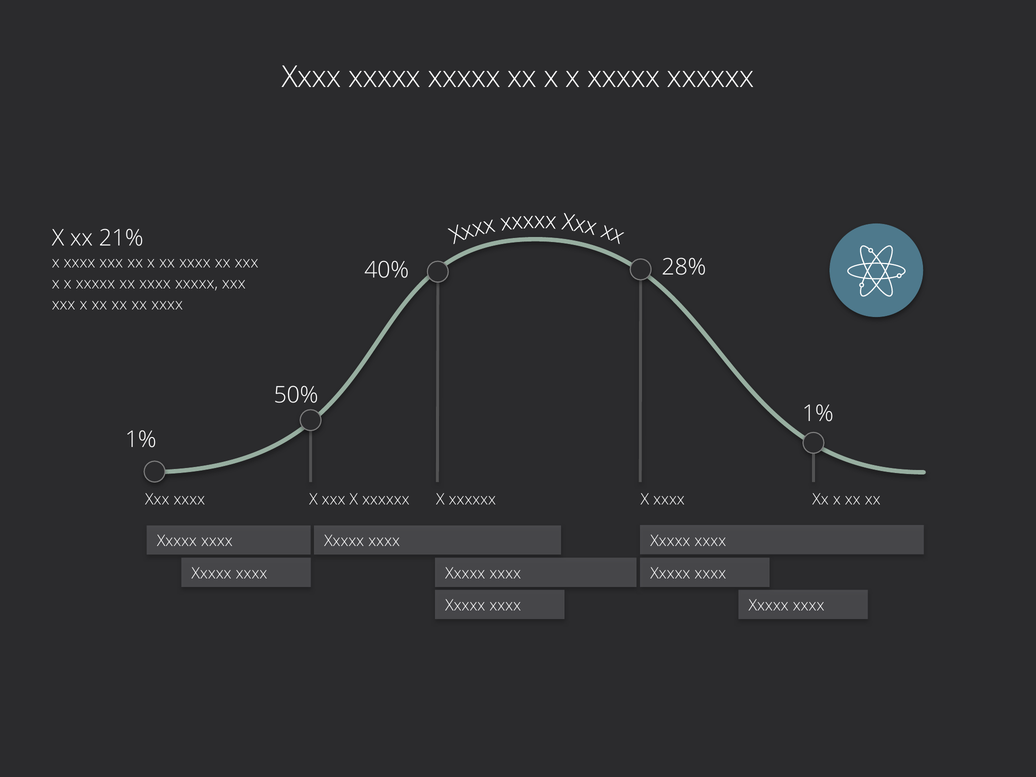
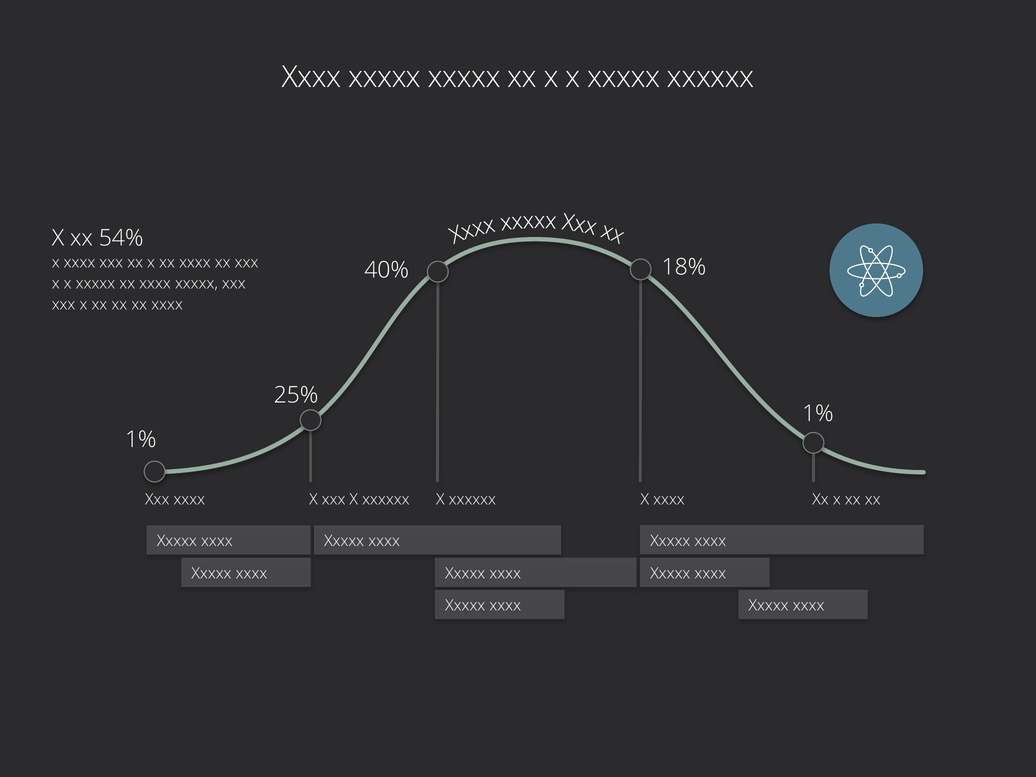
21%: 21% -> 54%
28%: 28% -> 18%
50%: 50% -> 25%
